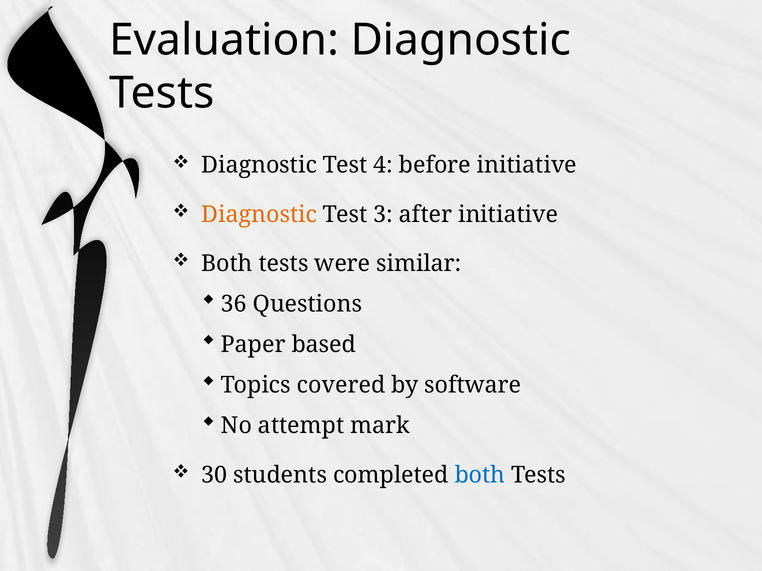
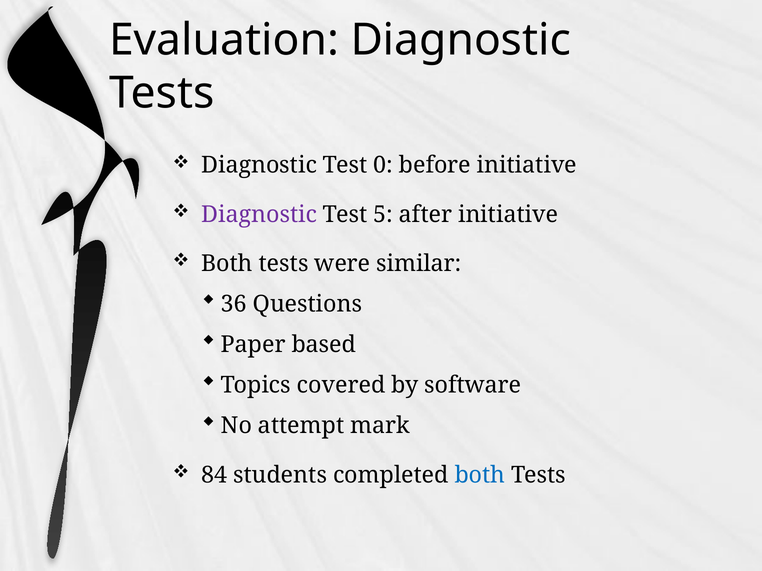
4: 4 -> 0
Diagnostic at (259, 215) colour: orange -> purple
3: 3 -> 5
30: 30 -> 84
